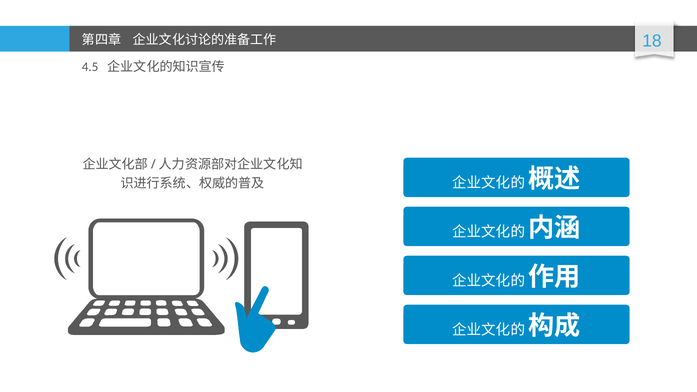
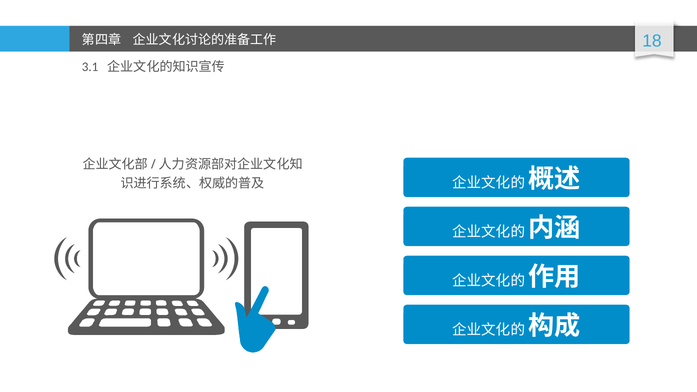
4.5: 4.5 -> 3.1
